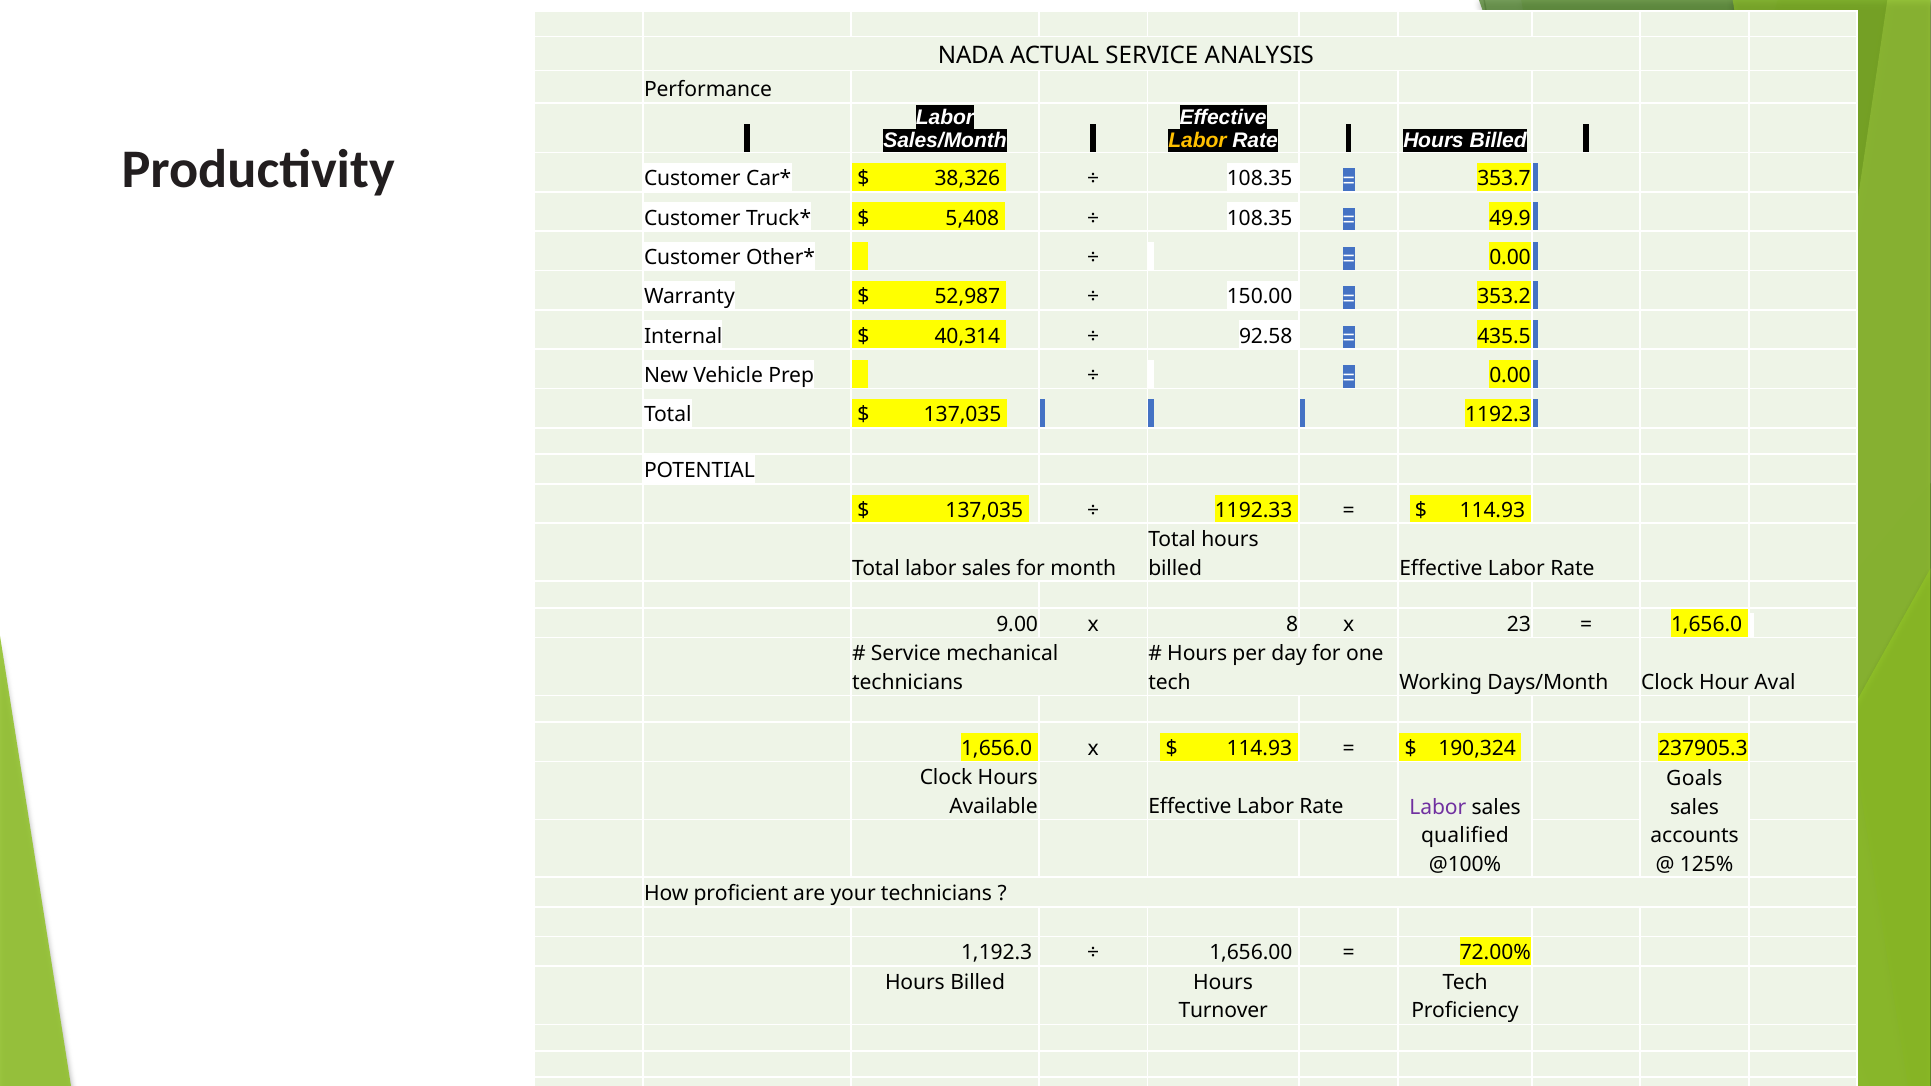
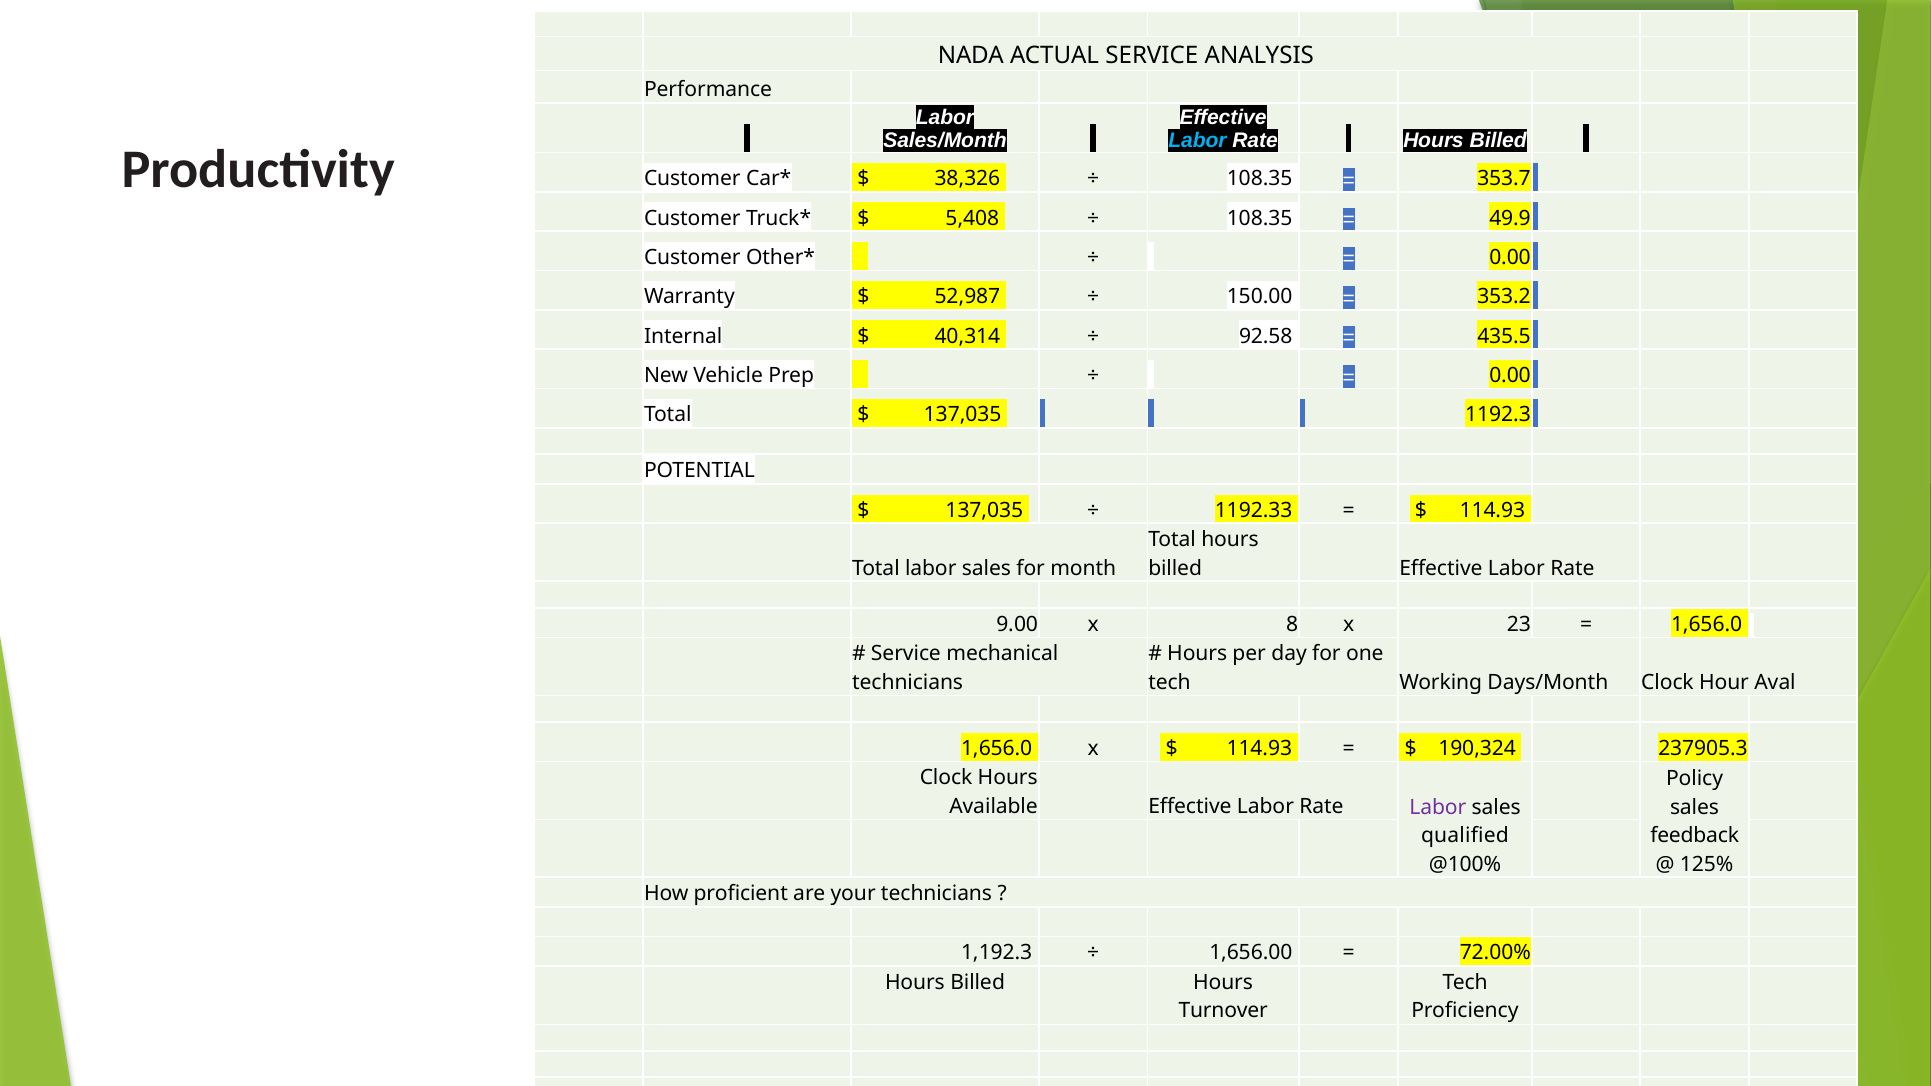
Labor at (1197, 141) colour: yellow -> light blue
Goals: Goals -> Policy
accounts: accounts -> feedback
